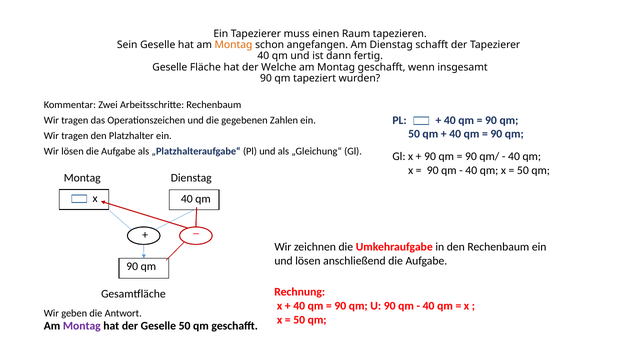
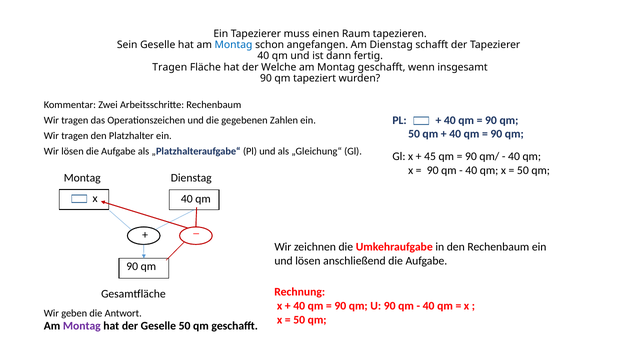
Montag at (234, 45) colour: orange -> blue
Geselle at (170, 67): Geselle -> Tragen
90 at (430, 157): 90 -> 45
